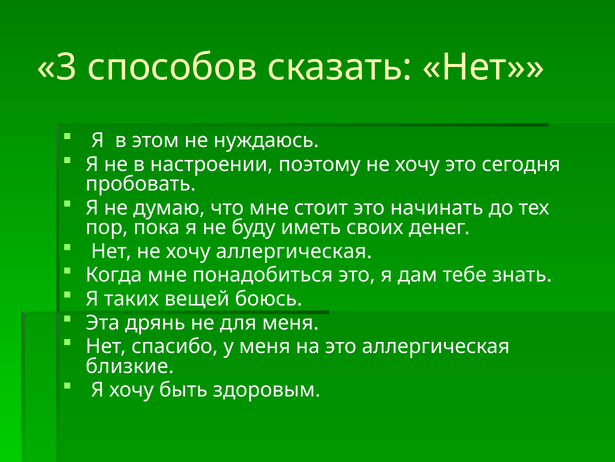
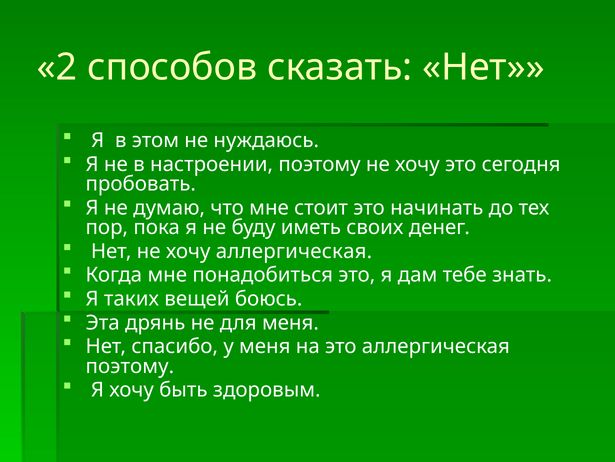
3: 3 -> 2
близкие at (130, 366): близкие -> поэтому
